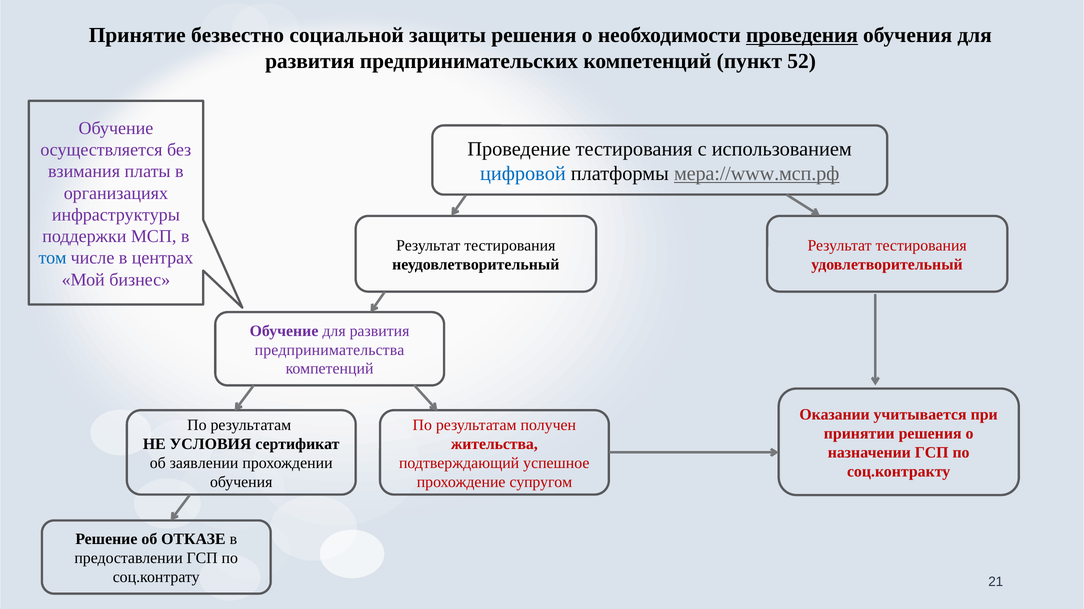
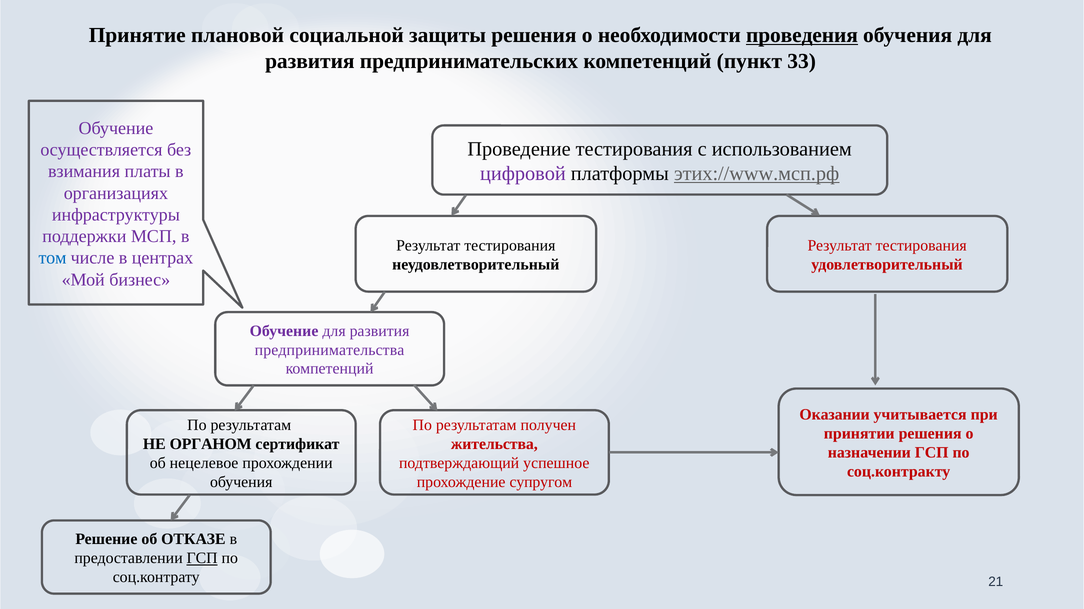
безвестно: безвестно -> плановой
52: 52 -> 33
цифровой colour: blue -> purple
мера://www.мсп.рф: мера://www.мсп.рф -> этих://www.мсп.рф
УСЛОВИЯ: УСЛОВИЯ -> ОРГАНОМ
заявлении: заявлении -> нецелевое
ГСП at (202, 559) underline: none -> present
